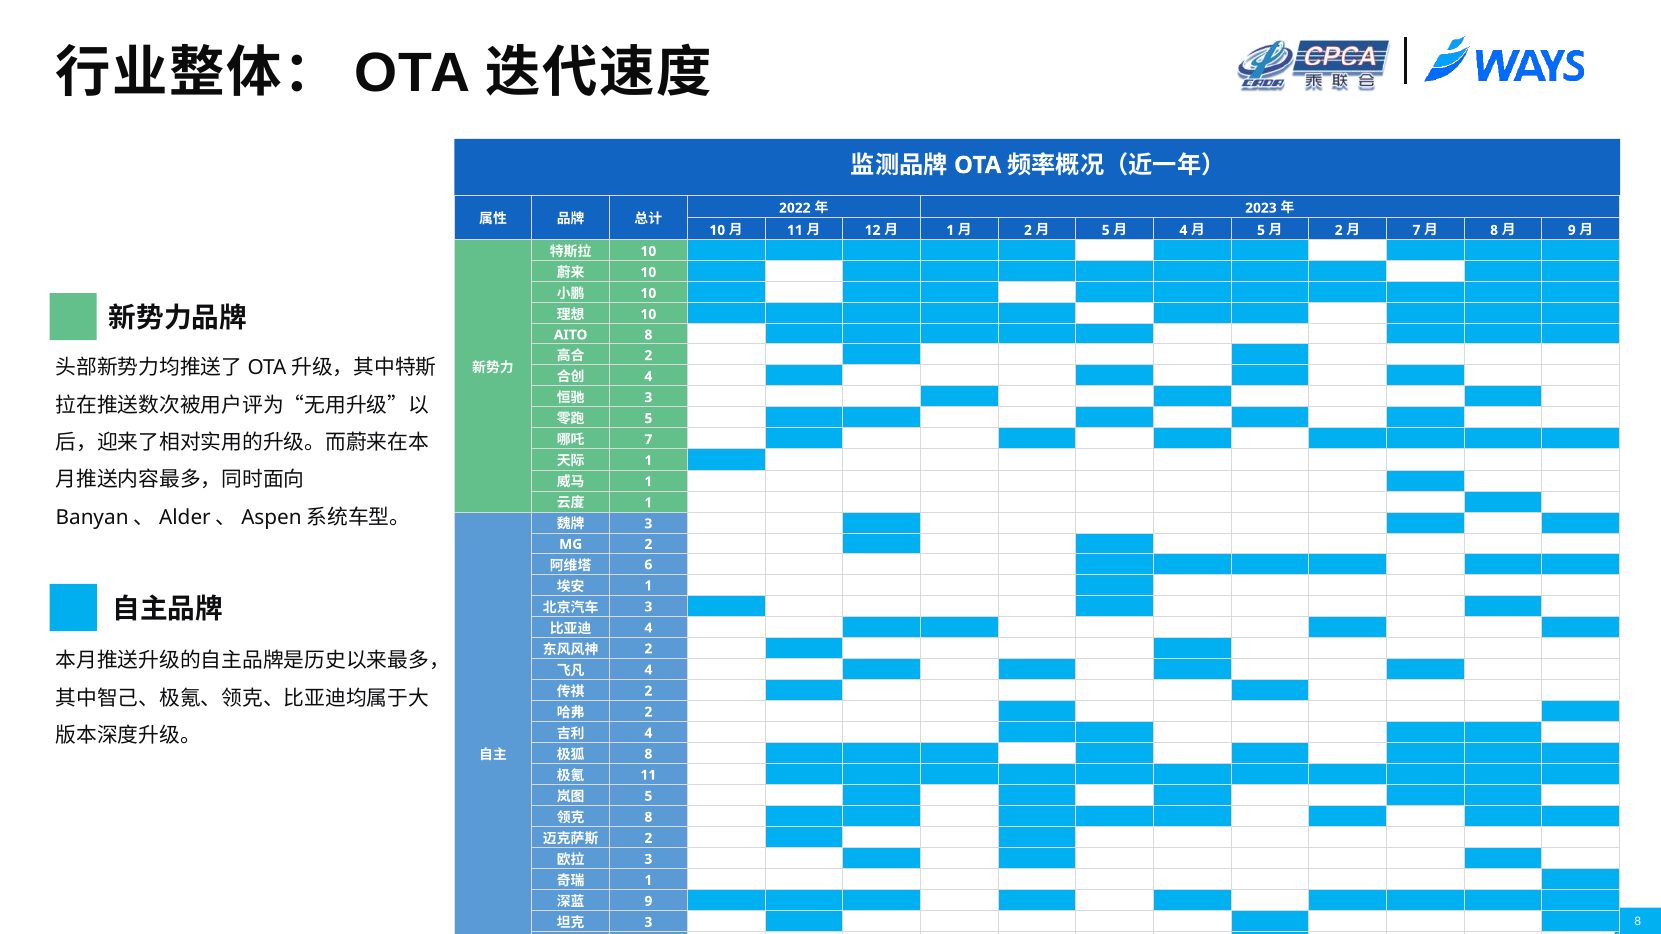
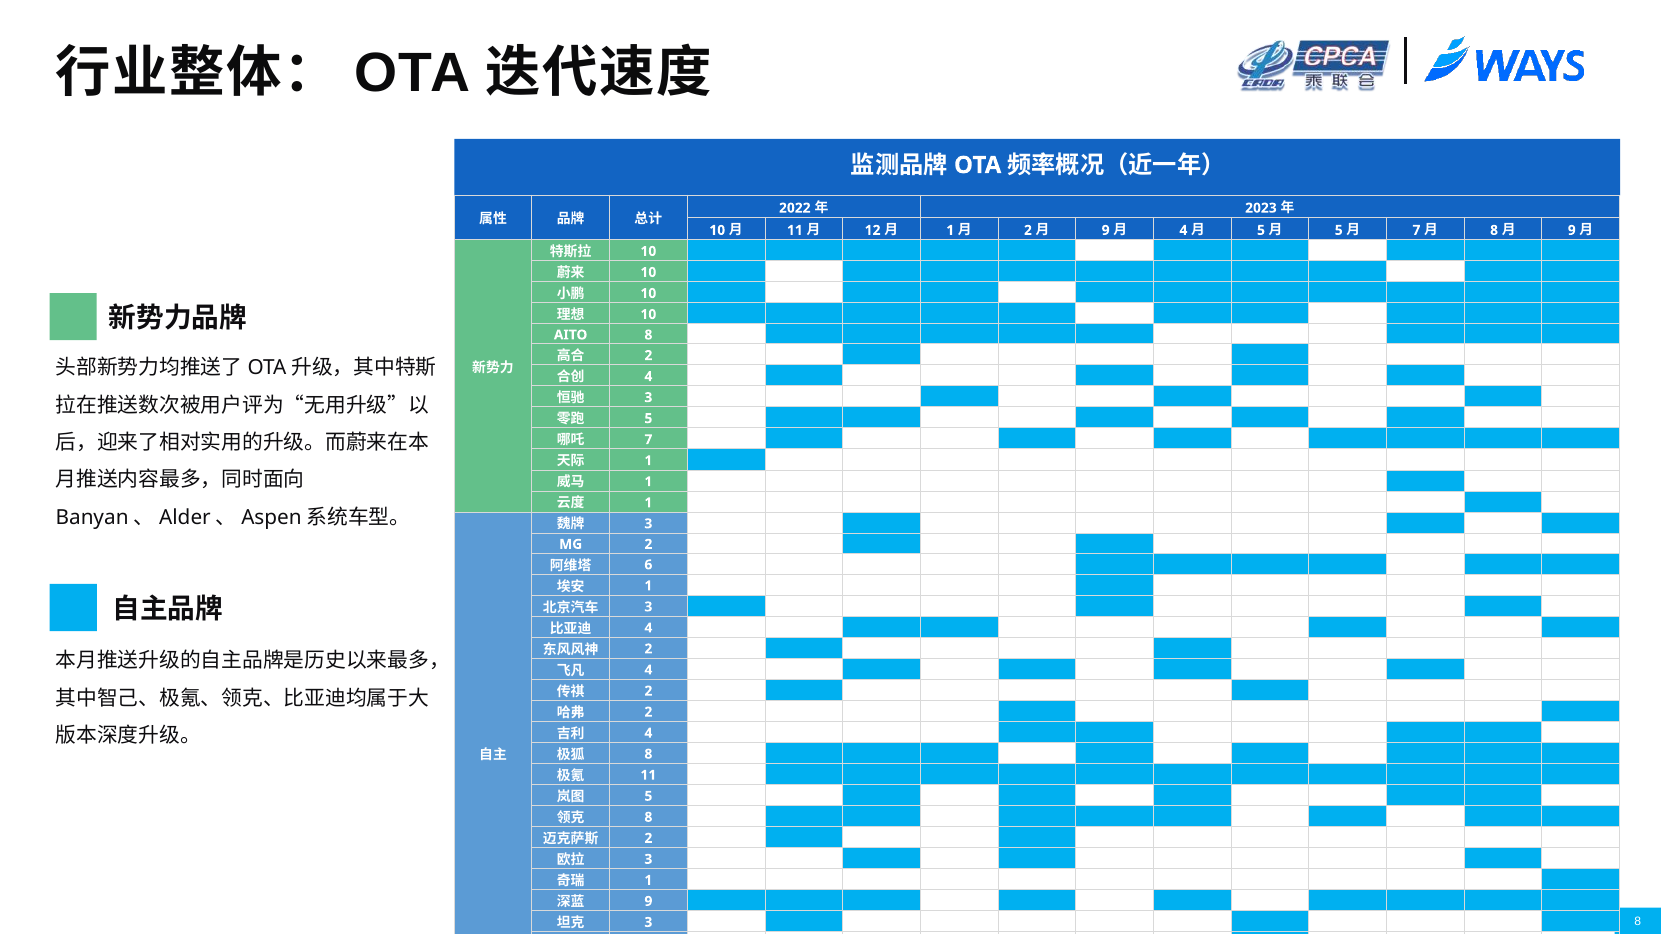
5 at (1106, 230): 5 -> 9
2 at (1339, 230): 2 -> 5
